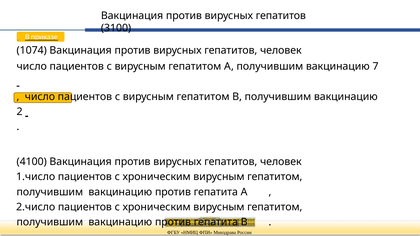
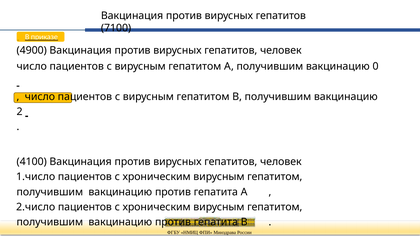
3100: 3100 -> 7100
1074: 1074 -> 4900
7: 7 -> 0
